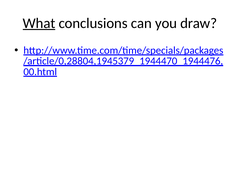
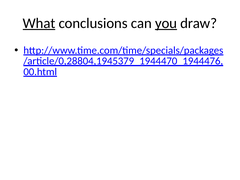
you underline: none -> present
